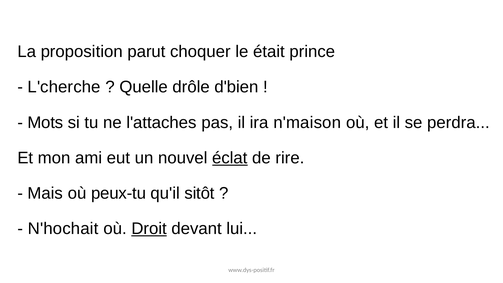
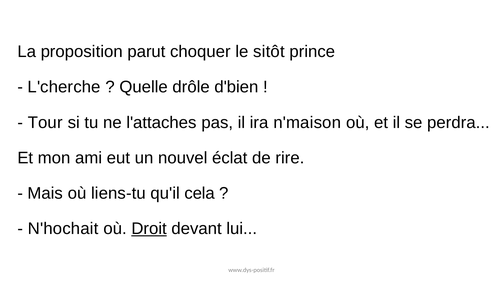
était: était -> sitôt
Mots: Mots -> Tour
éclat underline: present -> none
peux-tu: peux-tu -> liens-tu
sitôt: sitôt -> cela
